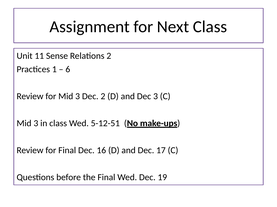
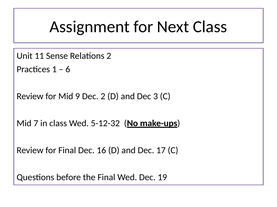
for Mid 3: 3 -> 9
3 at (36, 124): 3 -> 7
5-12-51: 5-12-51 -> 5-12-32
